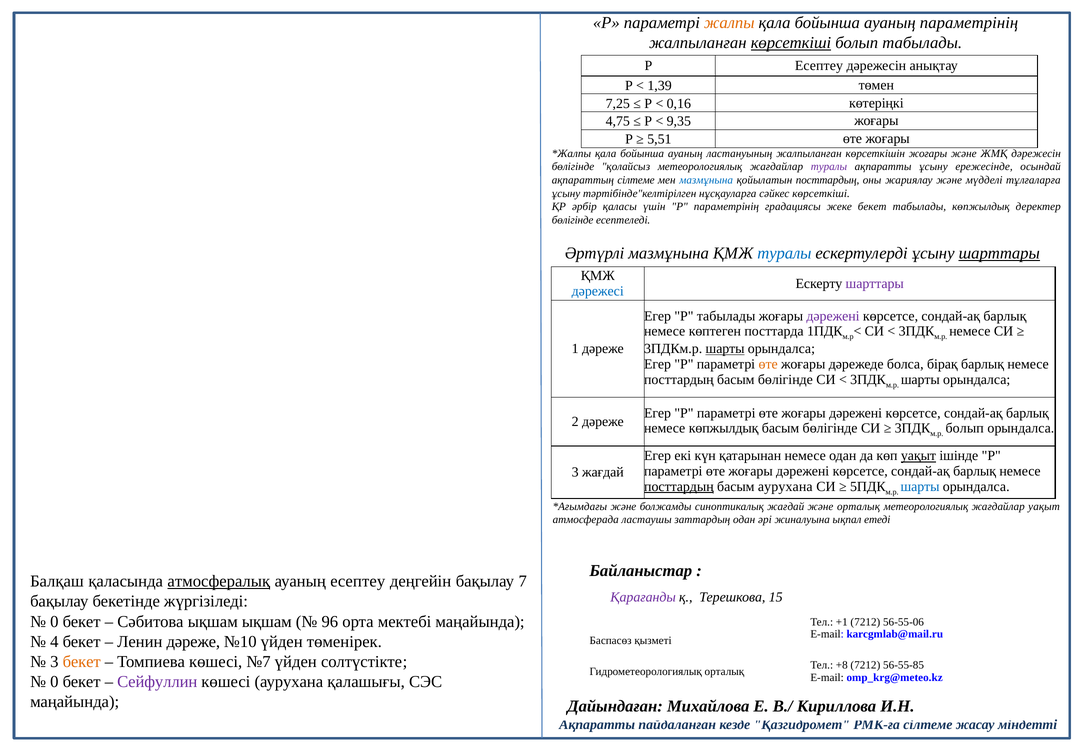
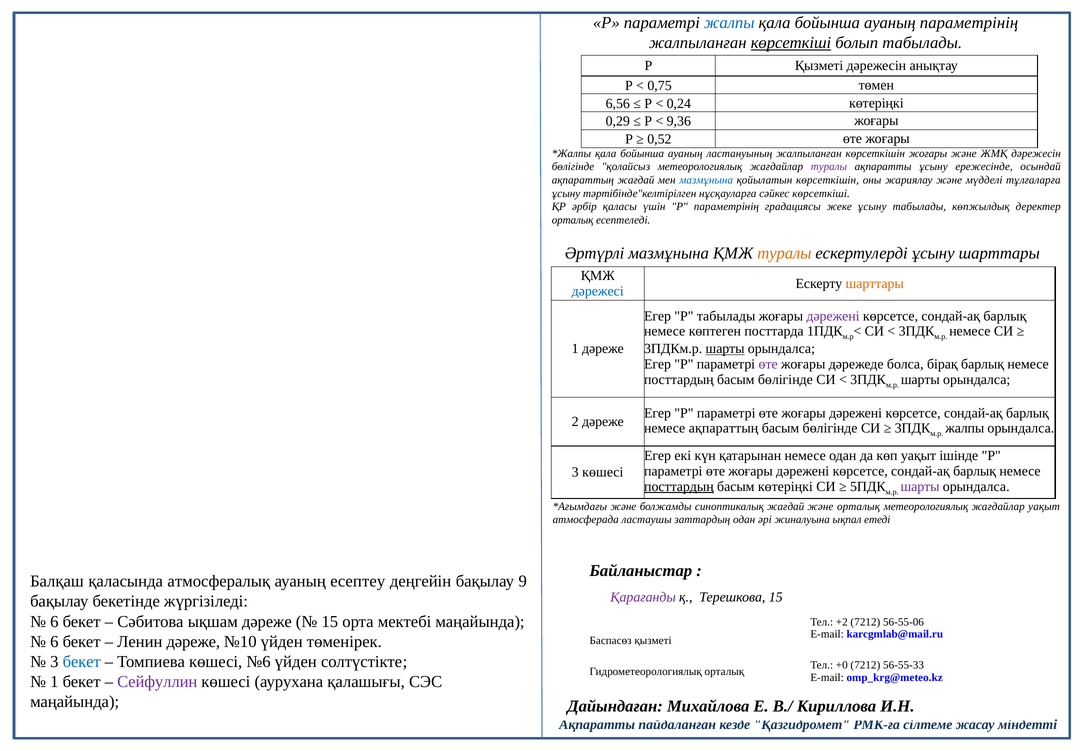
жалпы at (729, 23) colour: orange -> blue
Р Есептеу: Есептеу -> Қызметі
1,39: 1,39 -> 0,75
7,25: 7,25 -> 6,56
0,16: 0,16 -> 0,24
4,75: 4,75 -> 0,29
9,35: 9,35 -> 9,36
5,51: 5,51 -> 0,52
ақпараттың сілтеме: сілтеме -> жағдай
қойылатын посттардың: посттардың -> көрсеткішін
жеке бекет: бекет -> ұсыну
бөлігінде at (573, 220): бөлігінде -> орталық
туралы at (784, 253) colour: blue -> orange
шарттары at (999, 253) underline: present -> none
шарттары at (875, 283) colour: purple -> orange
өте at (768, 364) colour: orange -> purple
немесе көпжылдық: көпжылдық -> ақпараттың
болып at (965, 428): болып -> жалпы
уақыт at (918, 456) underline: present -> none
3 жағдай: жағдай -> көшесі
басым аурухана: аурухана -> көтеріңкі
шарты at (920, 486) colour: blue -> purple
атмосфералық underline: present -> none
7: 7 -> 9
0 at (54, 621): 0 -> 6
ықшам ықшам: ықшам -> дәреже
96 at (330, 621): 96 -> 15
+1: +1 -> +2
4 at (54, 641): 4 -> 6
бекет at (82, 661) colour: orange -> blue
№7: №7 -> №6
+8: +8 -> +0
56-55-85: 56-55-85 -> 56-55-33
0 at (54, 681): 0 -> 1
